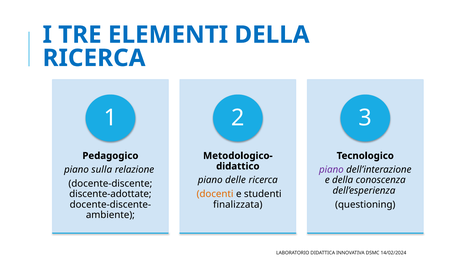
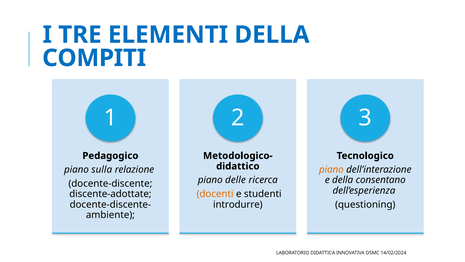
RICERCA at (94, 58): RICERCA -> COMPITI
piano at (331, 169) colour: purple -> orange
conoscenza: conoscenza -> consentano
finalizzata: finalizzata -> introdurre
